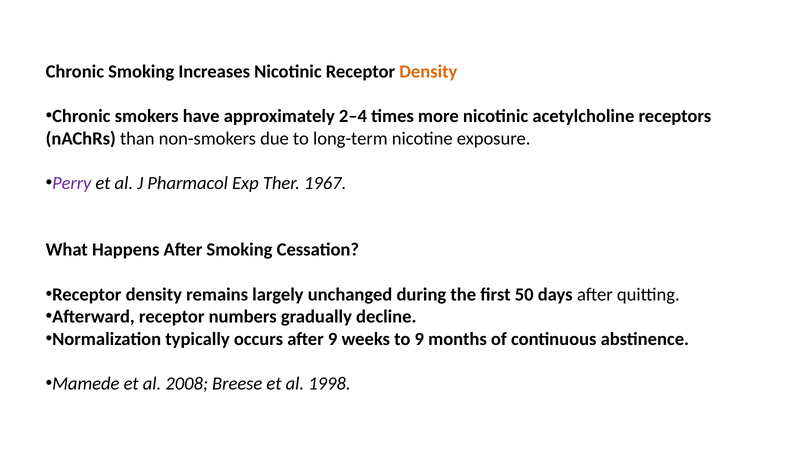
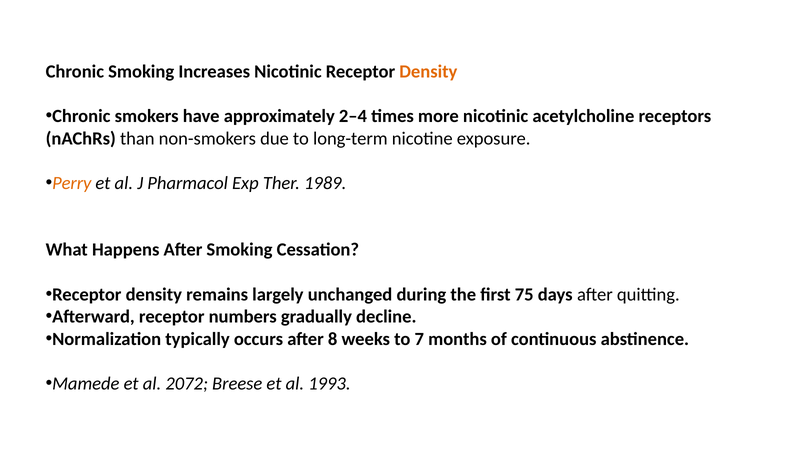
Perry colour: purple -> orange
1967: 1967 -> 1989
50: 50 -> 75
after 9: 9 -> 8
to 9: 9 -> 7
2008: 2008 -> 2072
1998: 1998 -> 1993
